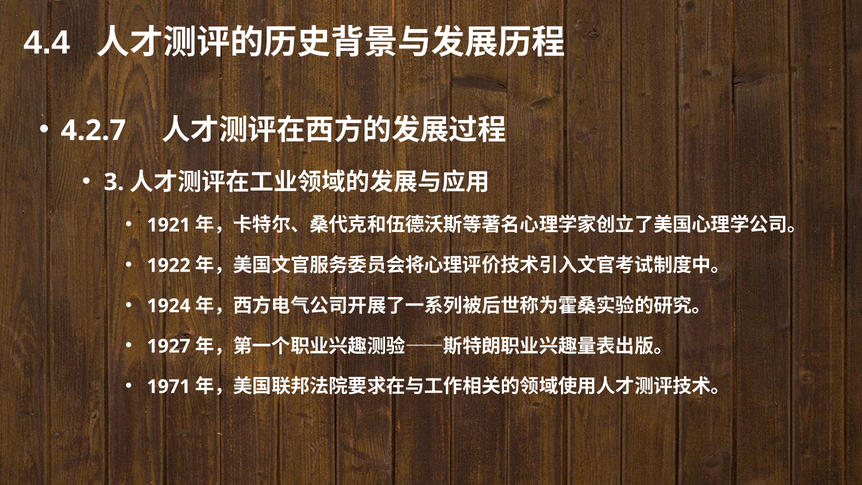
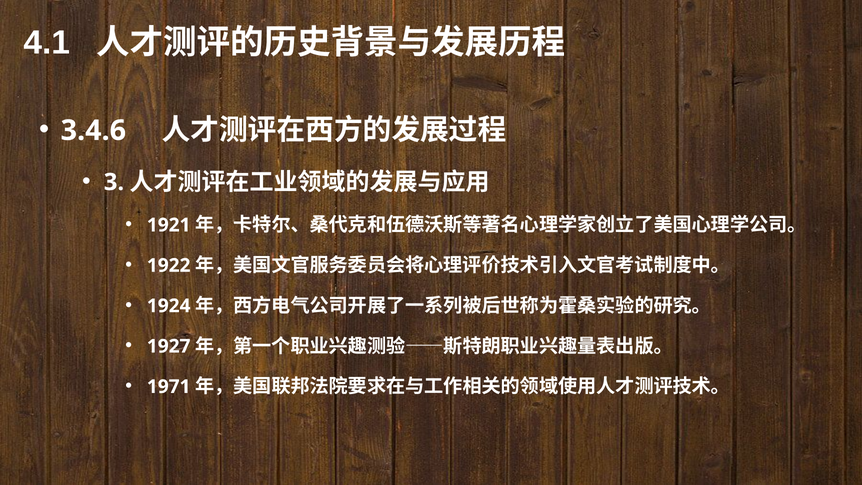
4.4: 4.4 -> 4.1
4.2.7: 4.2.7 -> 3.4.6
